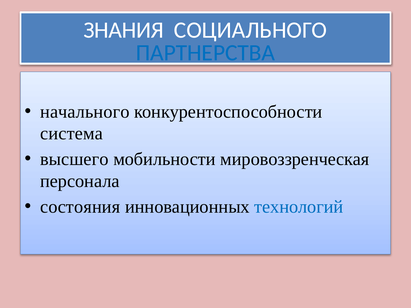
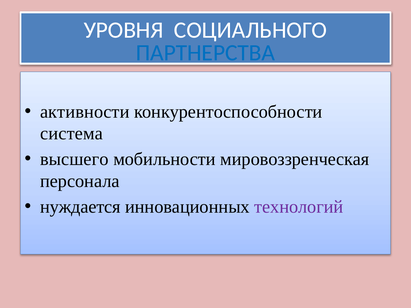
ЗНАНИЯ: ЗНАНИЯ -> УРОВНЯ
начального: начального -> активности
состояния: состояния -> нуждается
технологий colour: blue -> purple
